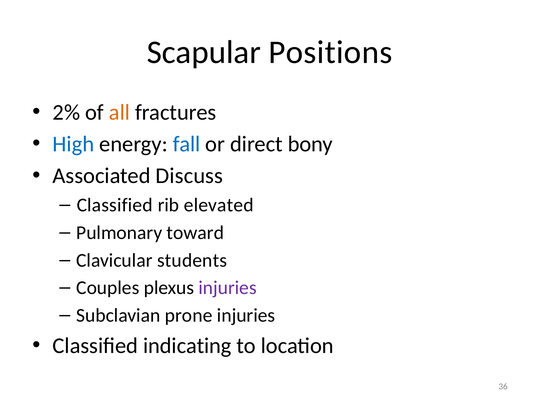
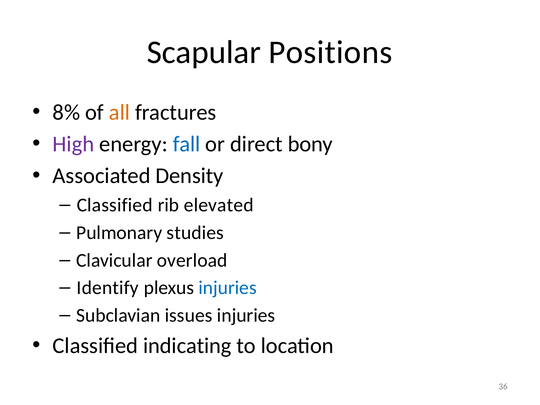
2%: 2% -> 8%
High colour: blue -> purple
Discuss: Discuss -> Density
toward: toward -> studies
students: students -> overload
Couples: Couples -> Identify
injuries at (228, 288) colour: purple -> blue
prone: prone -> issues
